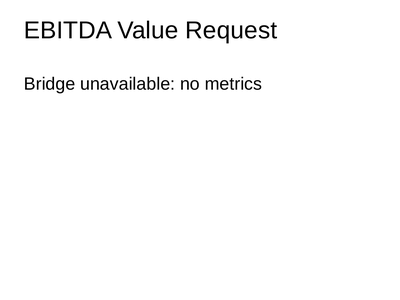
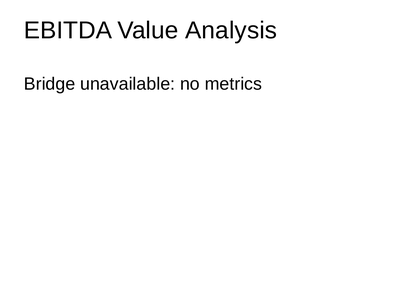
Request: Request -> Analysis
